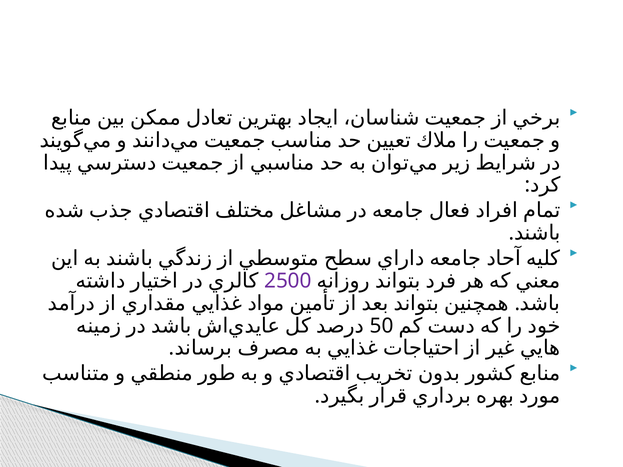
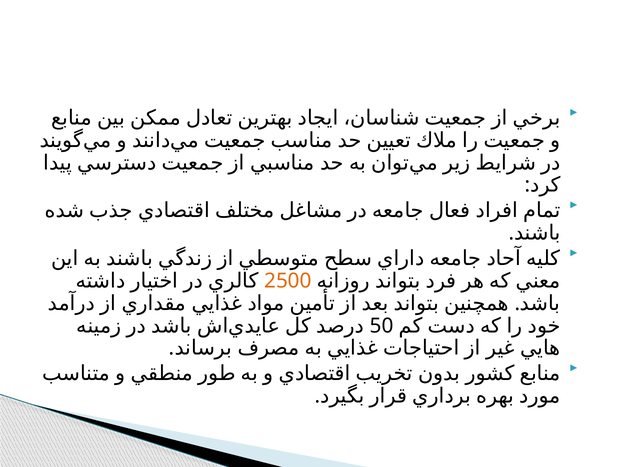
2500 colour: purple -> orange
